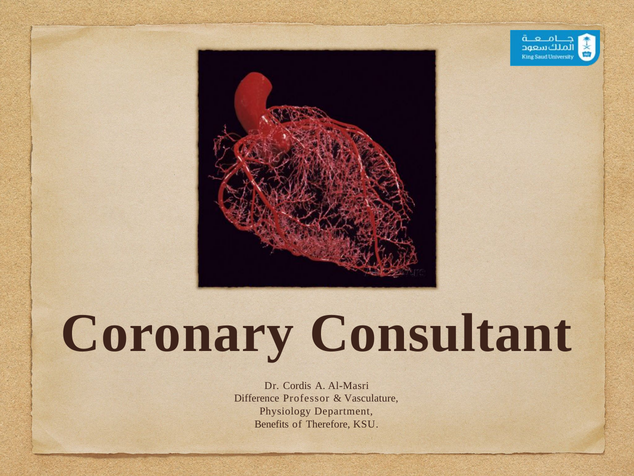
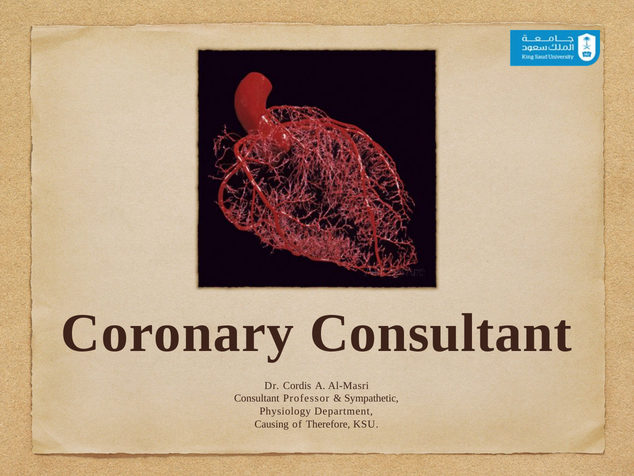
Difference at (257, 398): Difference -> Consultant
Vasculature: Vasculature -> Sympathetic
Benefits: Benefits -> Causing
